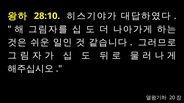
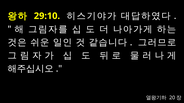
28:10: 28:10 -> 29:10
